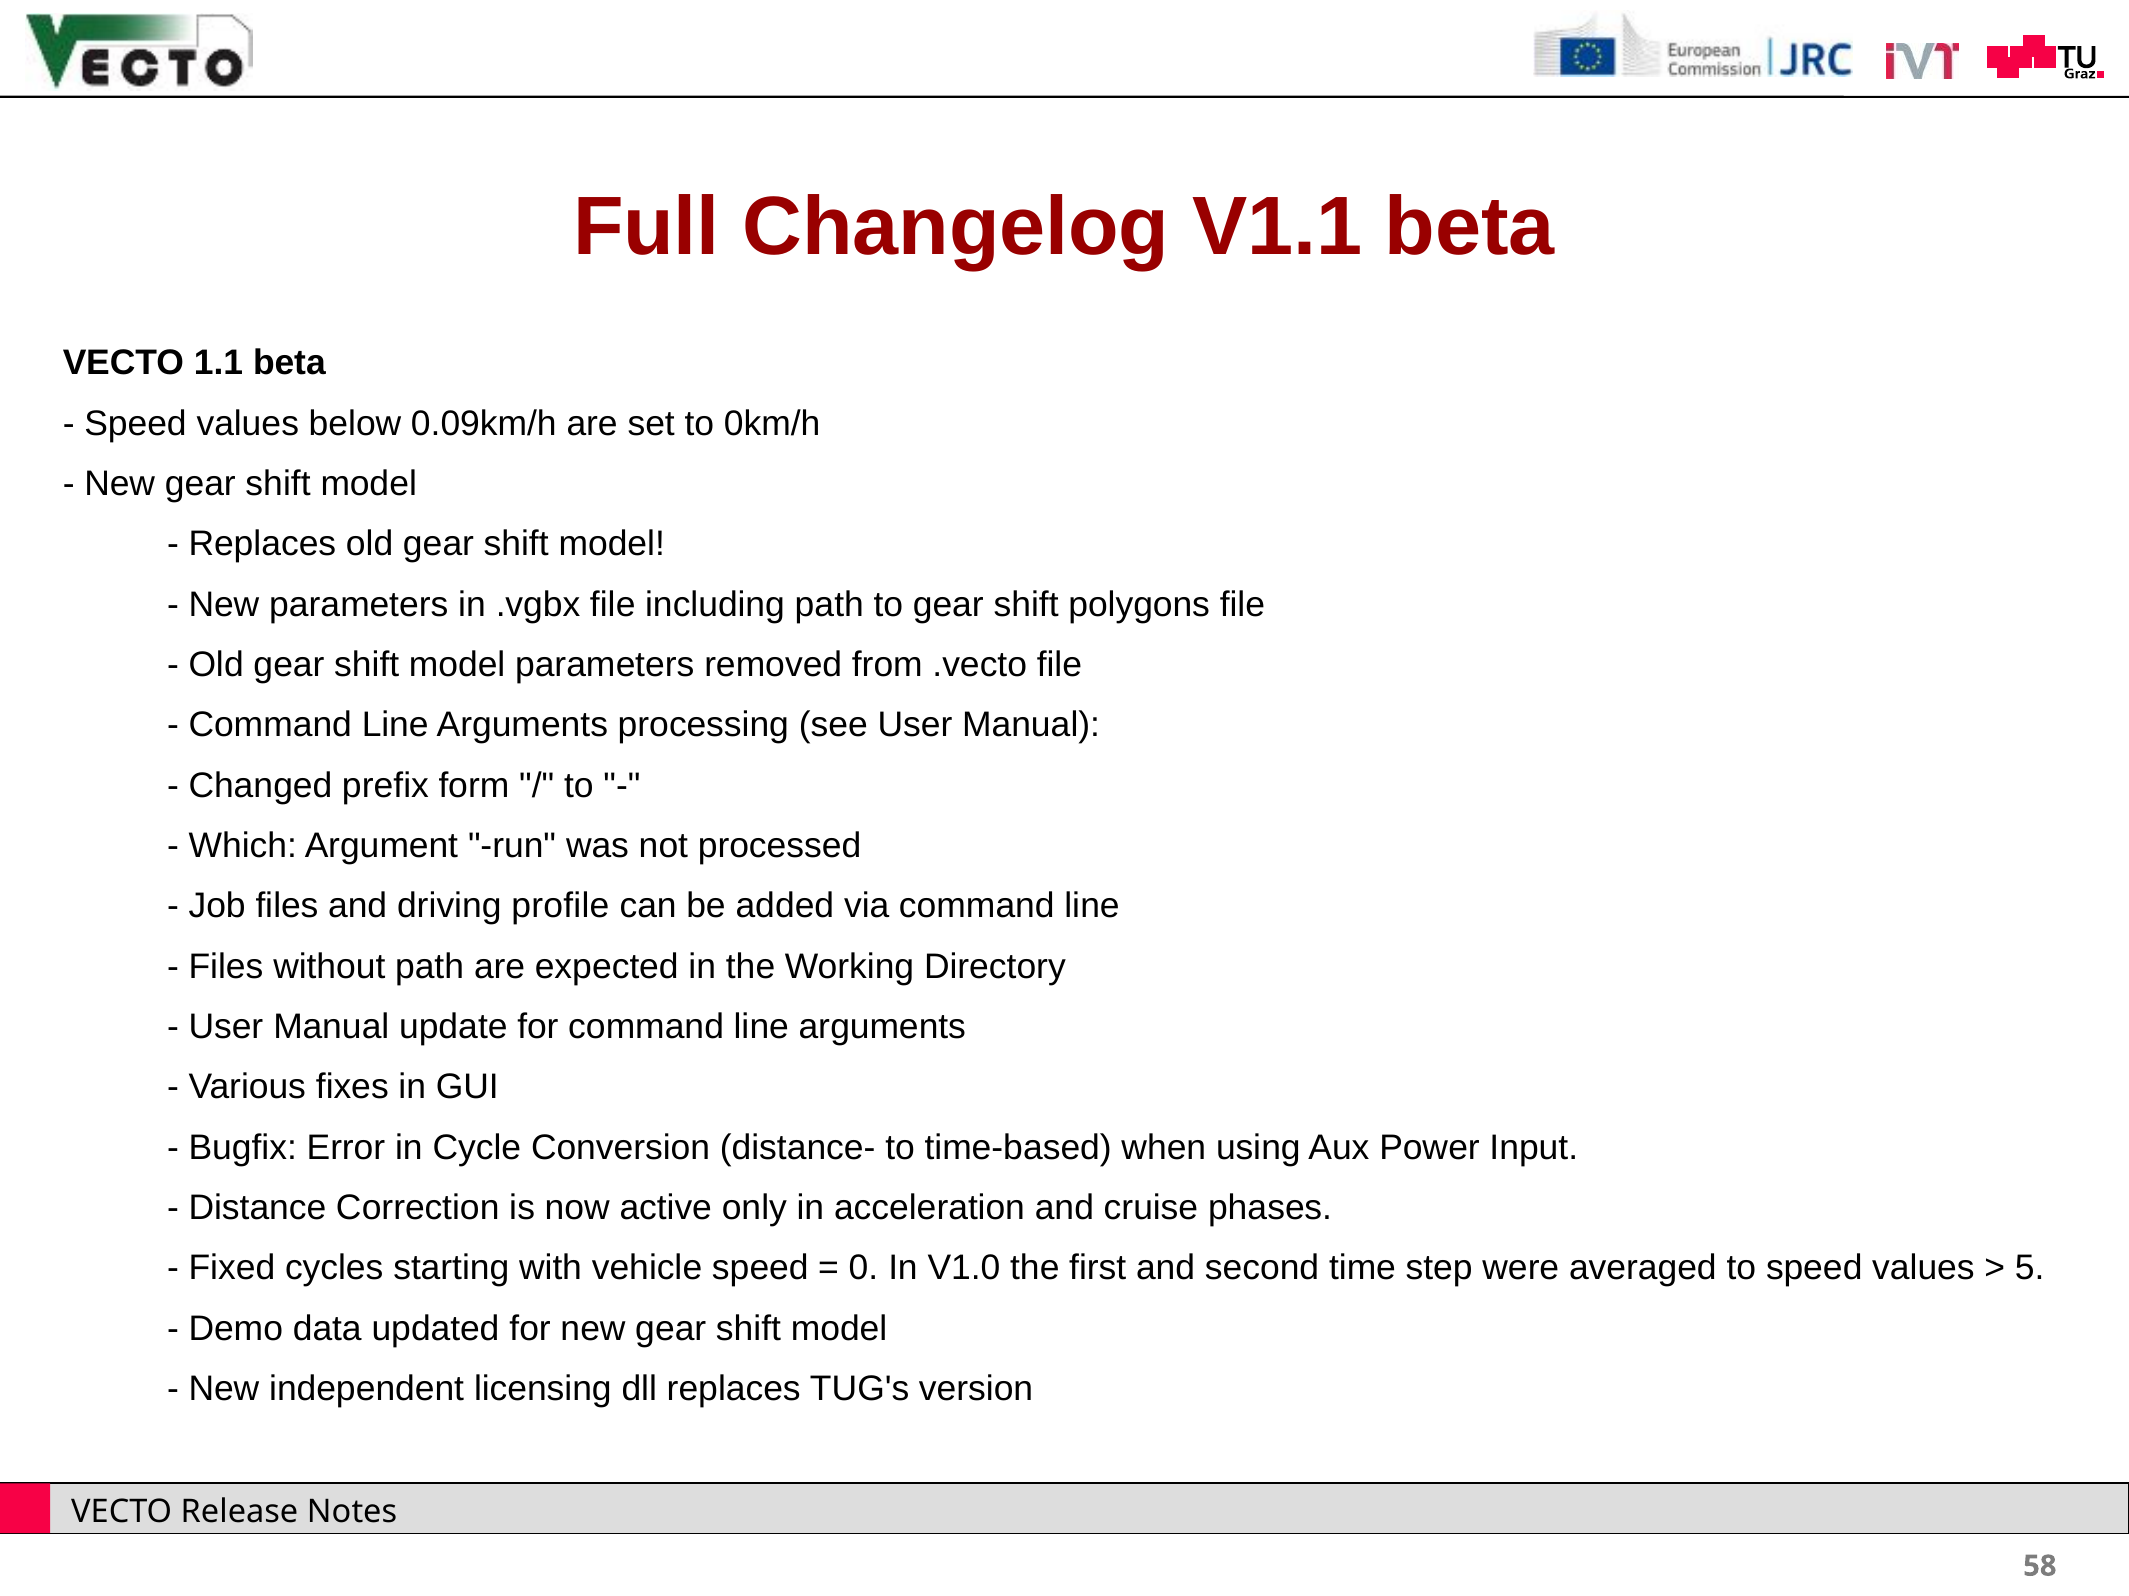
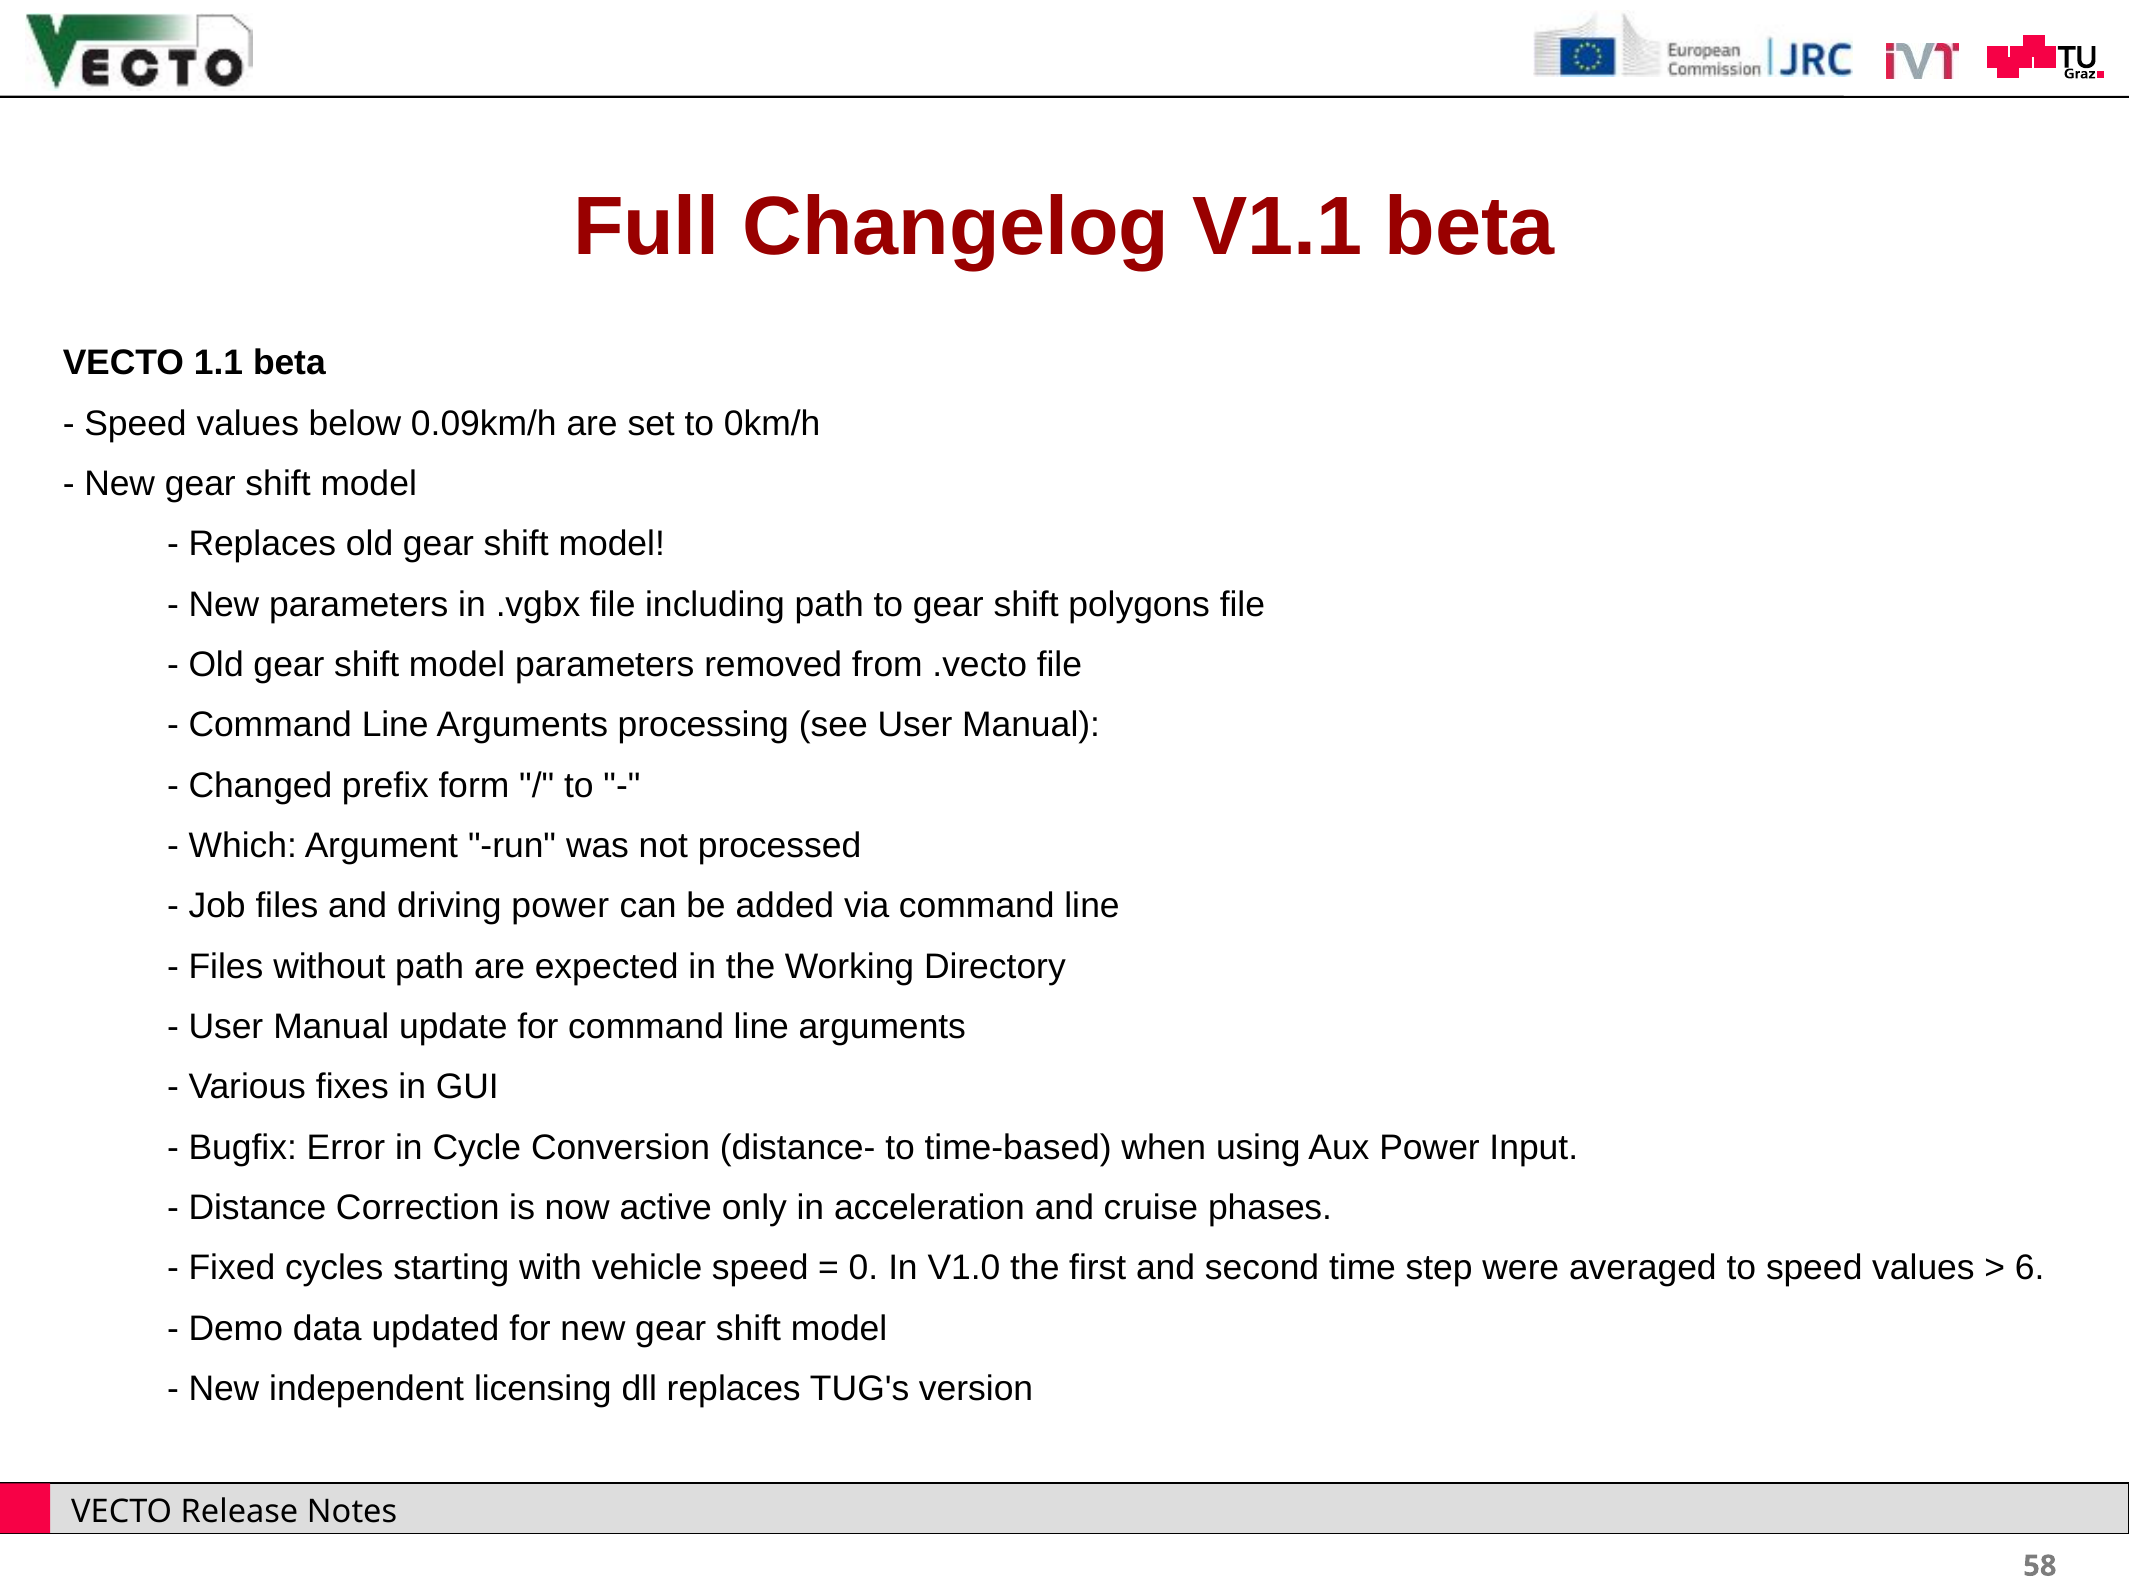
driving profile: profile -> power
5: 5 -> 6
